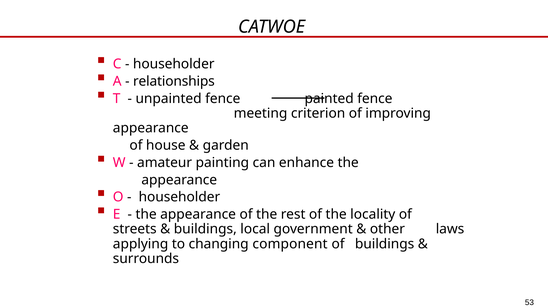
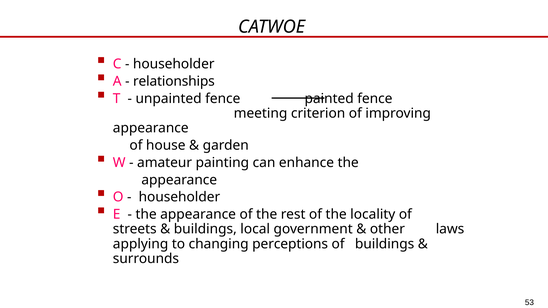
component: component -> perceptions
